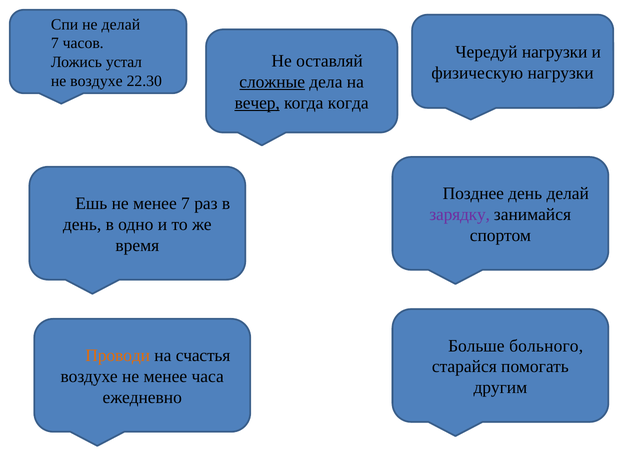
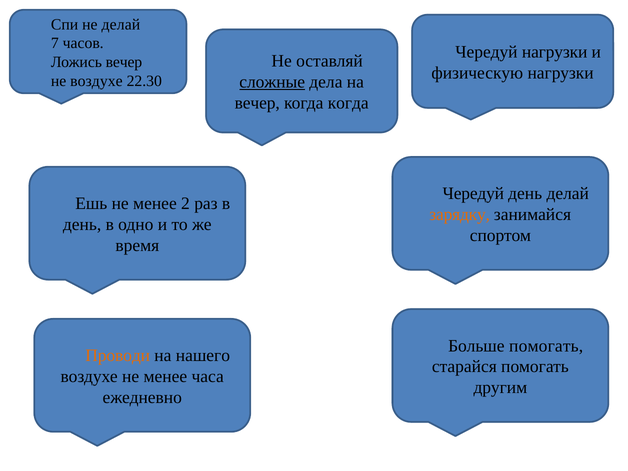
Ложись устал: устал -> вечер
вечер at (257, 103) underline: present -> none
Позднее at (473, 194): Позднее -> Чередуй
менее 7: 7 -> 2
зарядку colour: purple -> orange
Больше больного: больного -> помогать
счастья: счастья -> нашего
